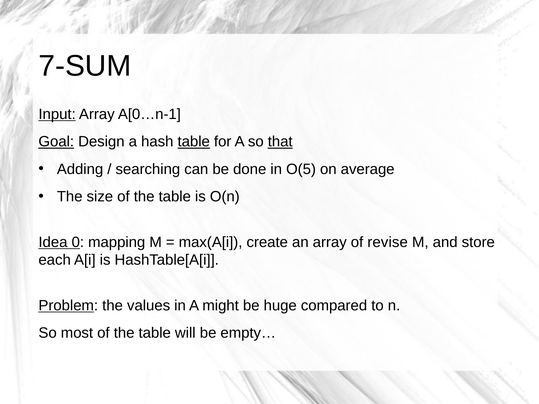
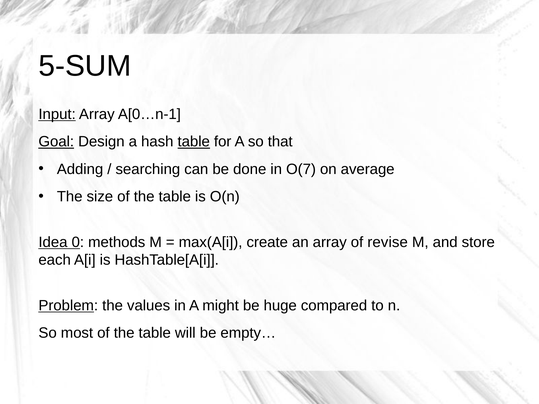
7-SUM: 7-SUM -> 5-SUM
that underline: present -> none
O(5: O(5 -> O(7
mapping: mapping -> methods
